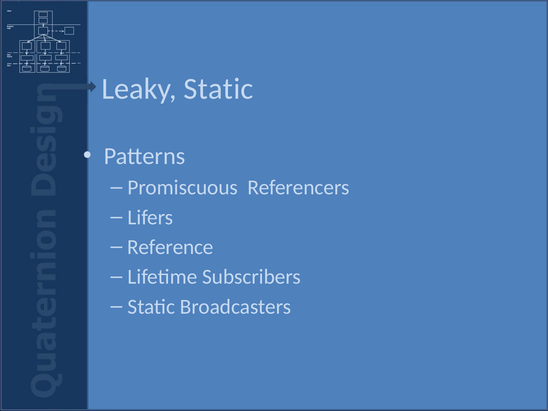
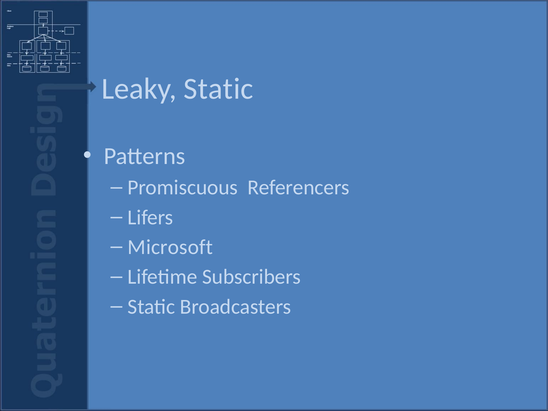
Reference: Reference -> Microsoft
